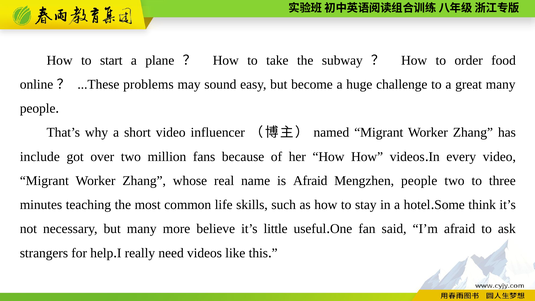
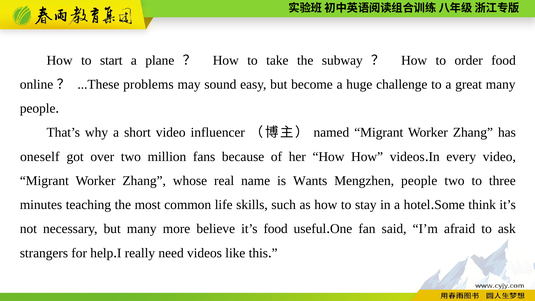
include: include -> oneself
is Afraid: Afraid -> Wants
it’s little: little -> food
